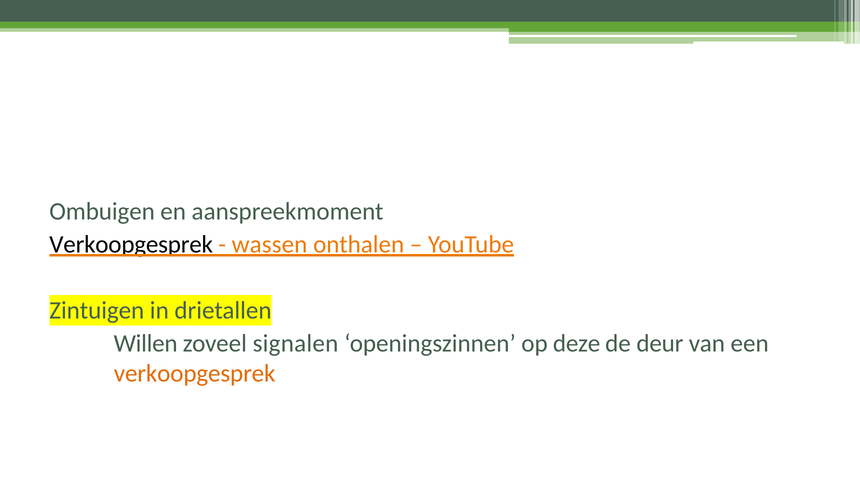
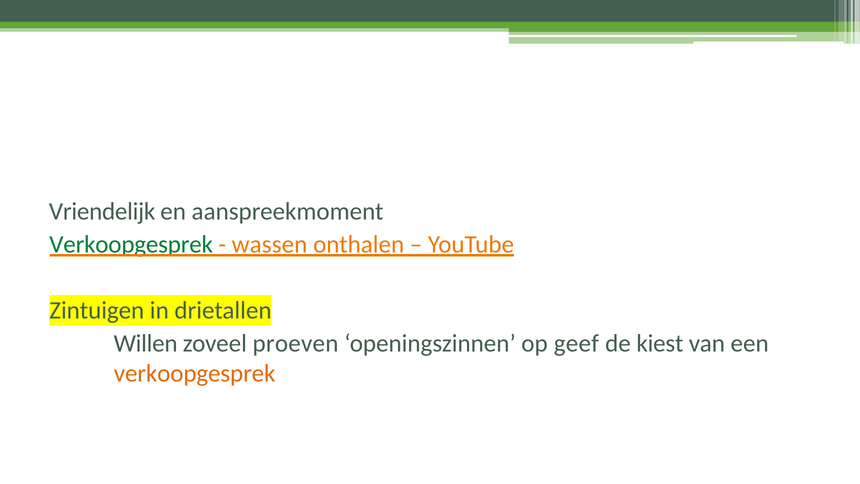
Ombuigen: Ombuigen -> Vriendelijk
Verkoopgesprek at (131, 244) colour: black -> green
signalen: signalen -> proeven
deze: deze -> geef
deur: deur -> kiest
